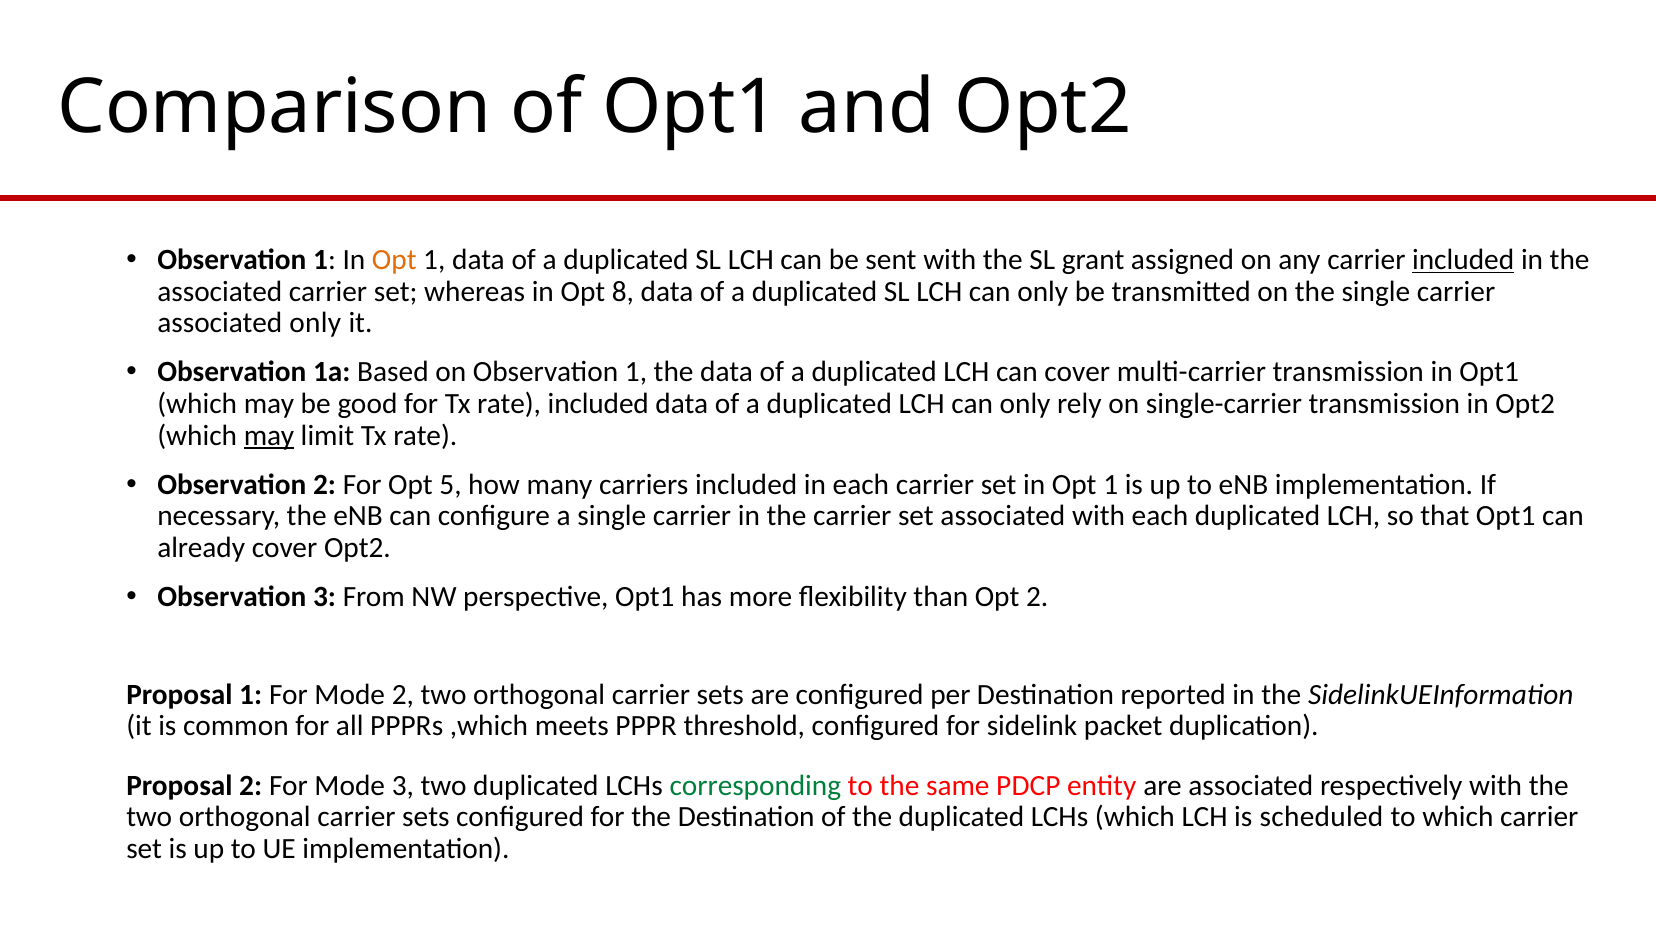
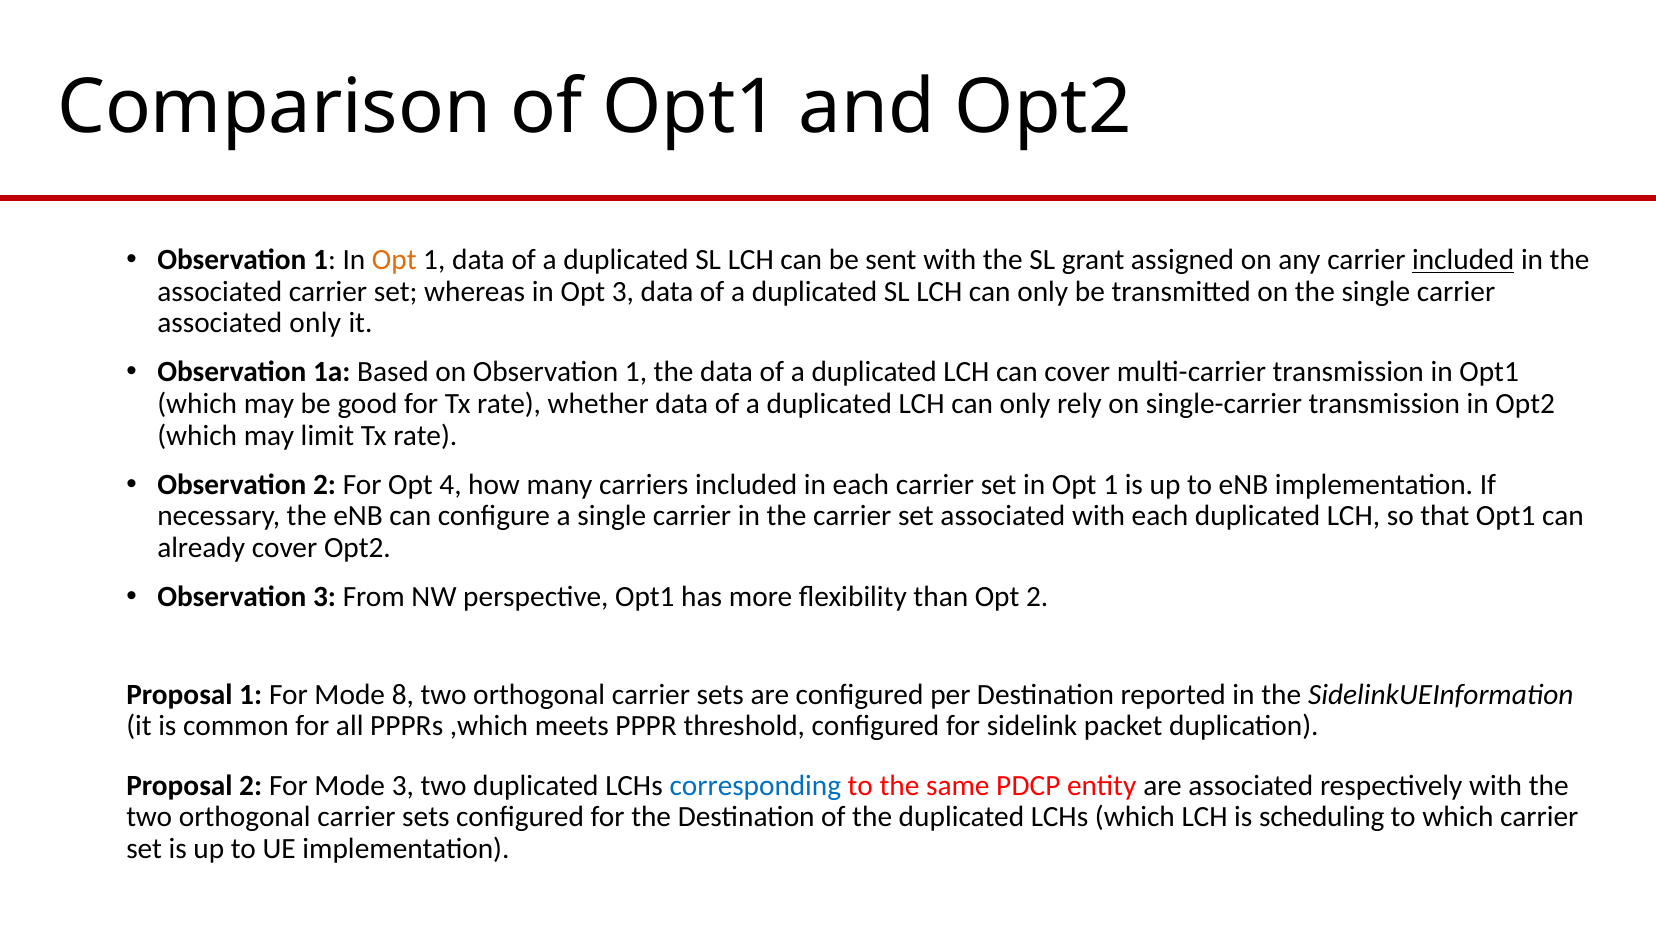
Opt 8: 8 -> 3
rate included: included -> whether
may at (269, 436) underline: present -> none
5: 5 -> 4
Mode 2: 2 -> 8
corresponding colour: green -> blue
scheduled: scheduled -> scheduling
